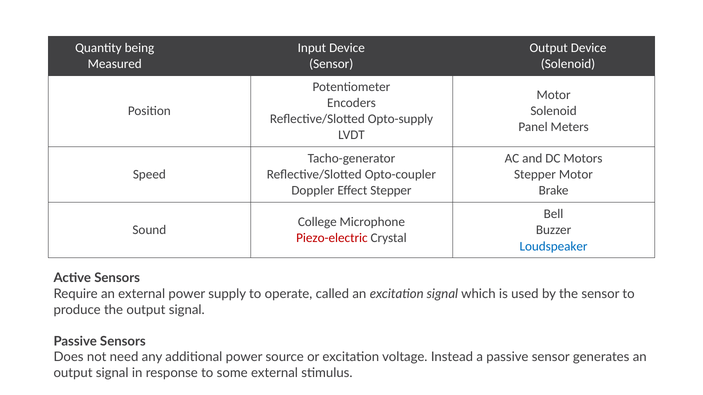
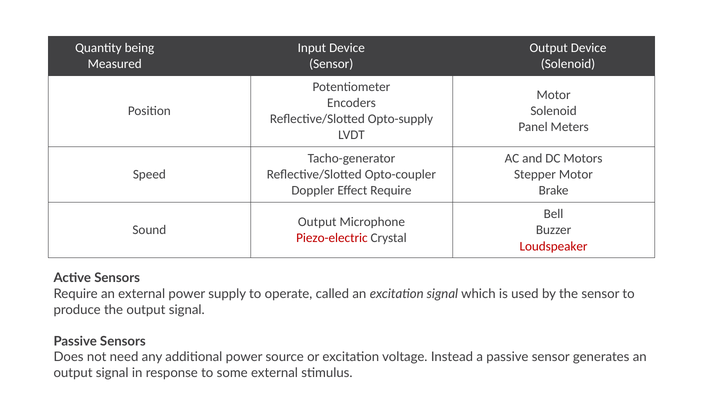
Effect Stepper: Stepper -> Require
College at (317, 222): College -> Output
Loudspeaker colour: blue -> red
